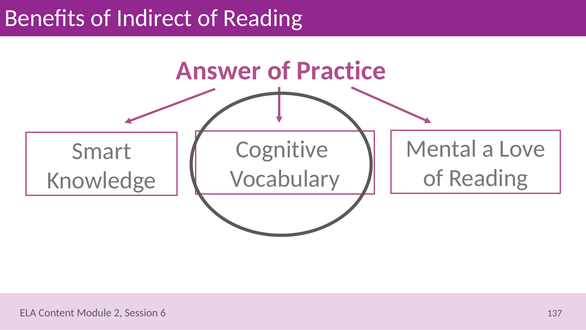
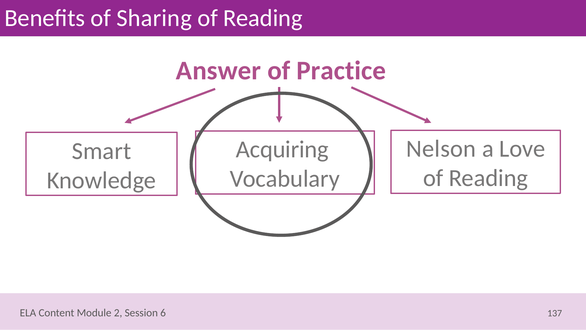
Indirect: Indirect -> Sharing
Mental: Mental -> Nelson
Cognitive: Cognitive -> Acquiring
